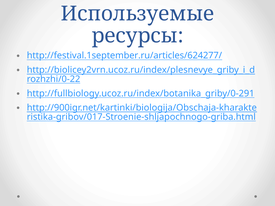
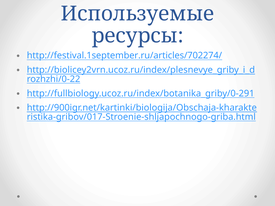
http://festival.1september.ru/articles/624277/: http://festival.1september.ru/articles/624277/ -> http://festival.1september.ru/articles/702274/
